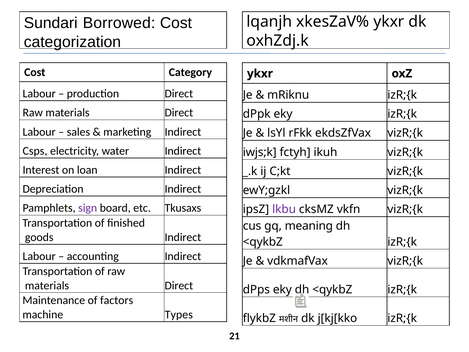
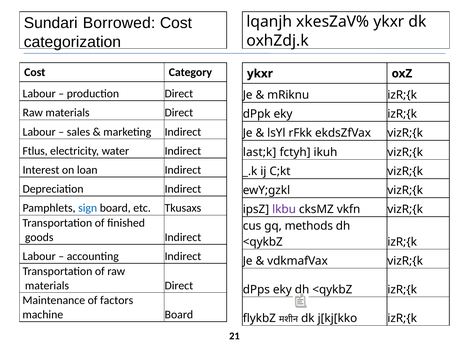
Csps: Csps -> Ftlus
iwjs;k: iwjs;k -> last;k
sign colour: purple -> blue
meaning: meaning -> methods
machine Types: Types -> Board
